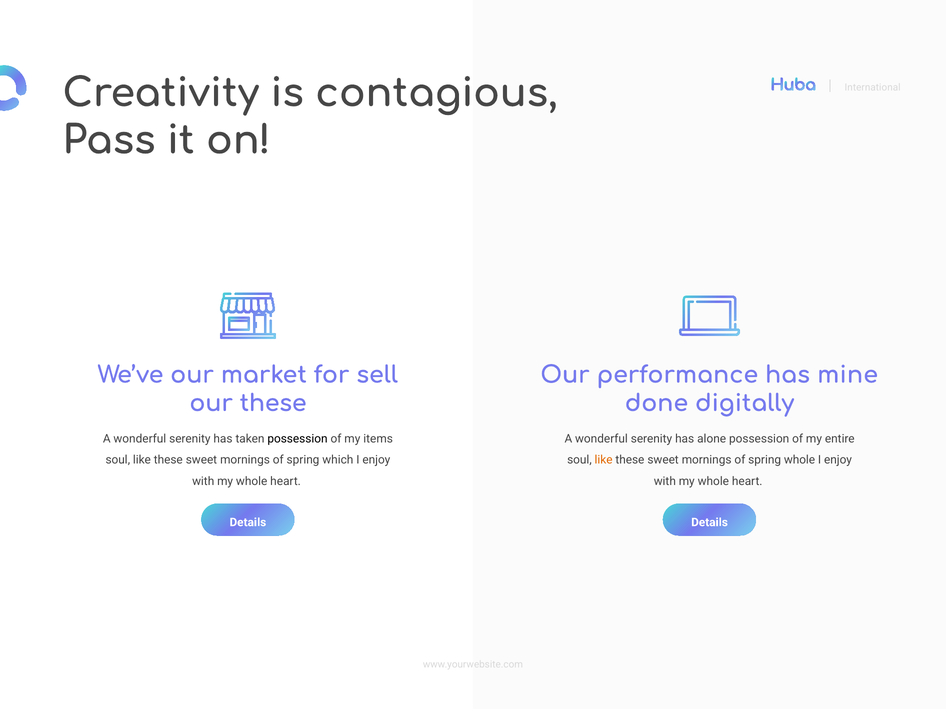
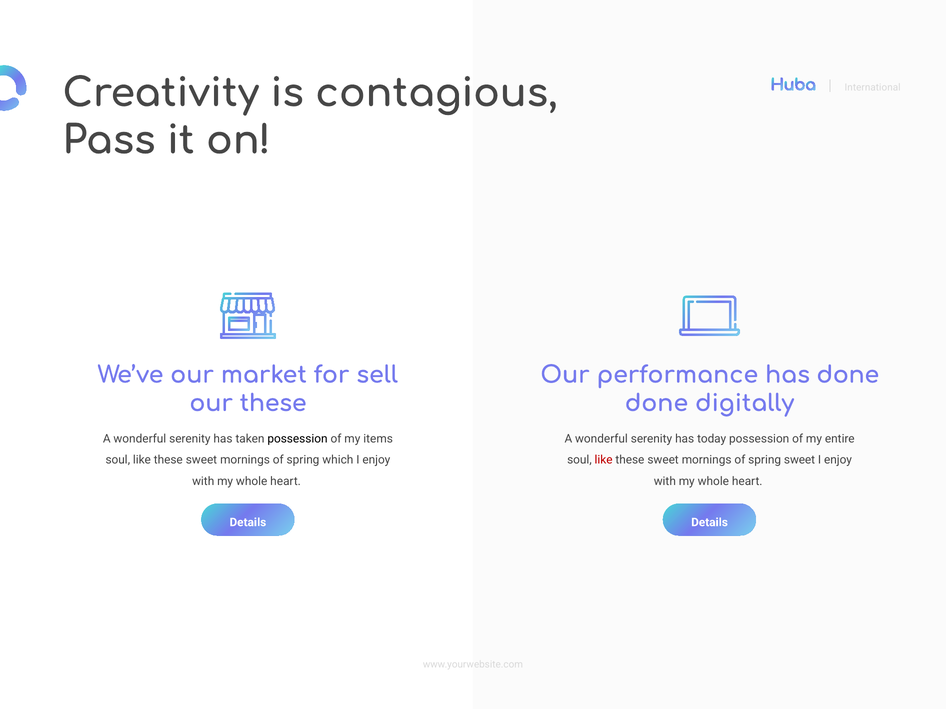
has mine: mine -> done
alone: alone -> today
like at (604, 460) colour: orange -> red
whole at (800, 460): whole -> sweet
